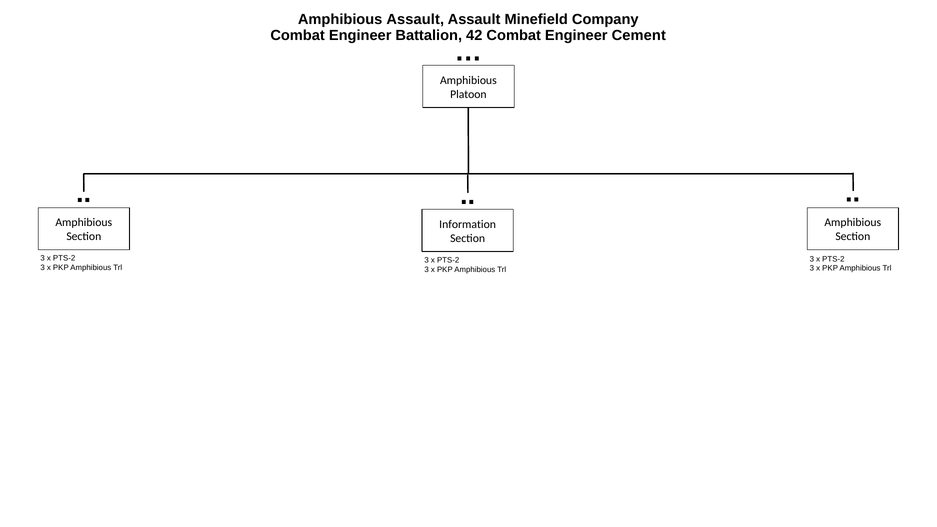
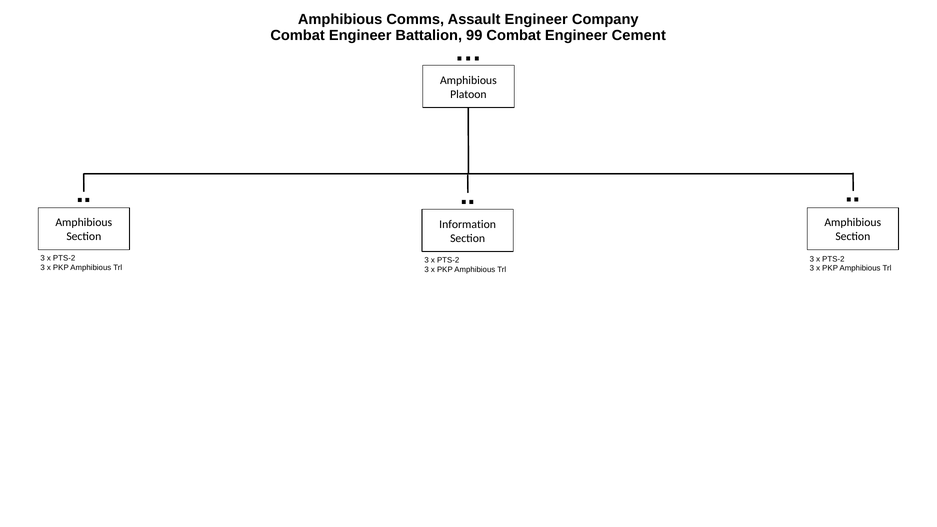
Amphibious Assault: Assault -> Comms
Assault Minefield: Minefield -> Engineer
42: 42 -> 99
